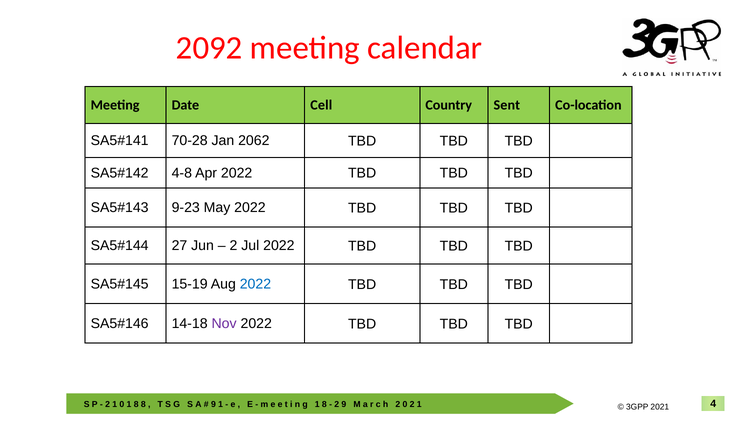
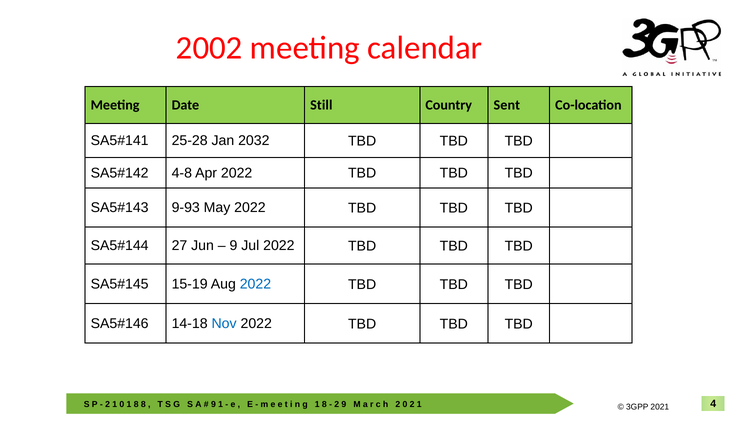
2092: 2092 -> 2002
Cell: Cell -> Still
70-28: 70-28 -> 25-28
2062: 2062 -> 2032
9-23: 9-23 -> 9-93
2 at (233, 246): 2 -> 9
Nov colour: purple -> blue
